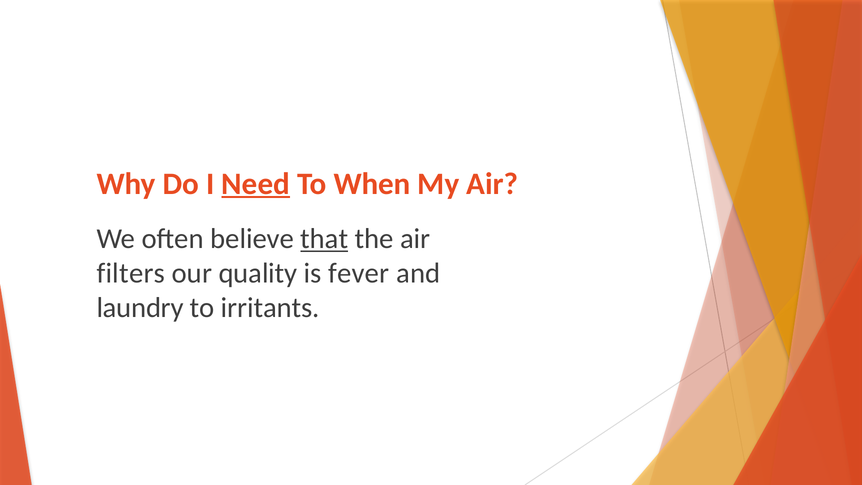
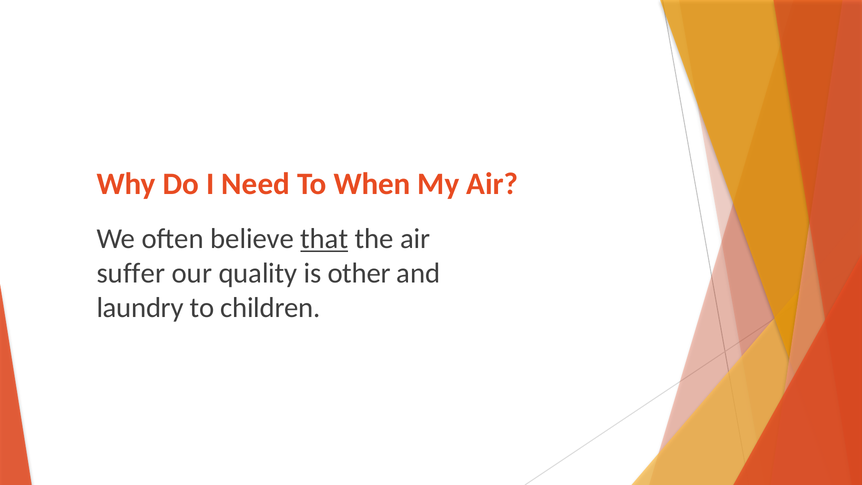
Need underline: present -> none
filters: filters -> suffer
fever: fever -> other
irritants: irritants -> children
